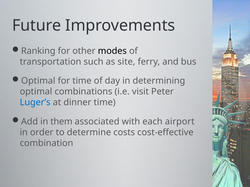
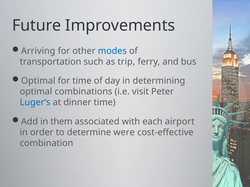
Ranking: Ranking -> Arriving
modes colour: black -> blue
site: site -> trip
costs: costs -> were
